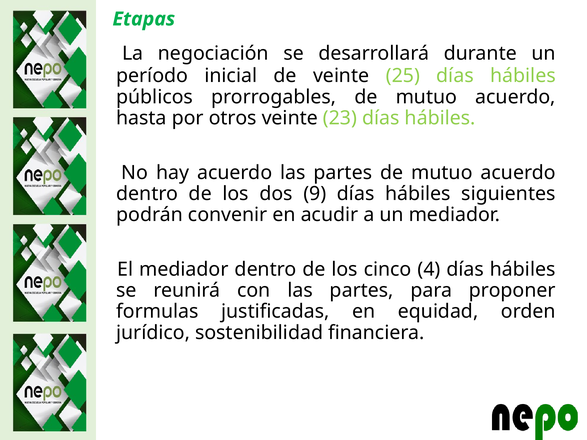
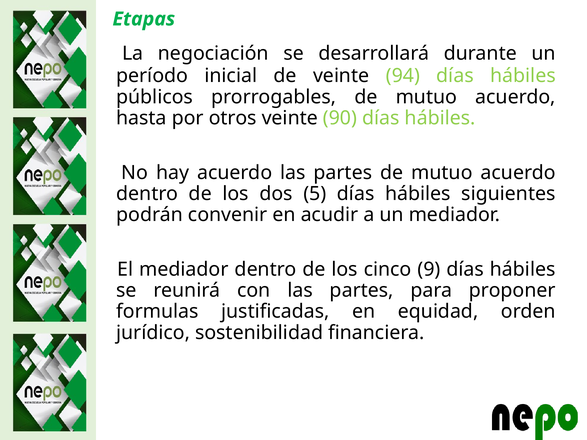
25: 25 -> 94
23: 23 -> 90
9: 9 -> 5
4: 4 -> 9
